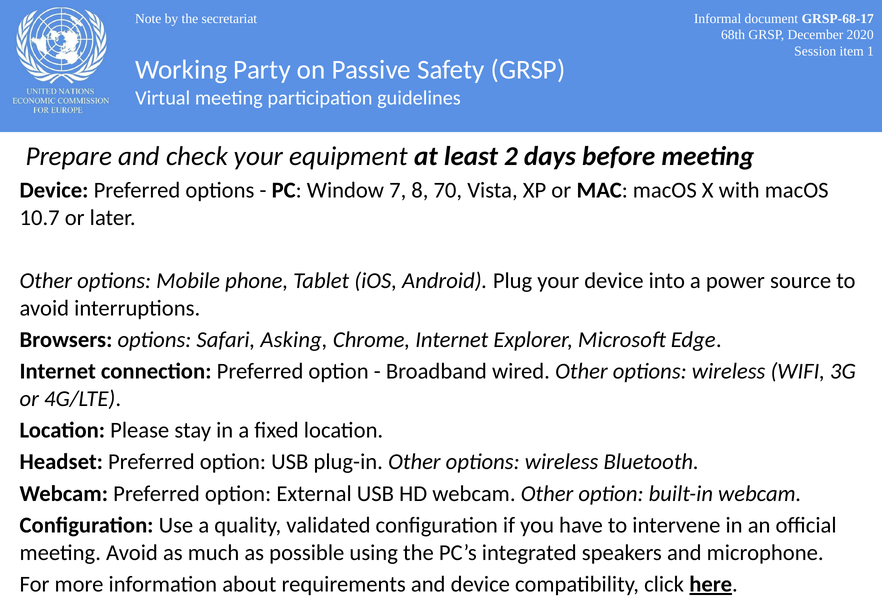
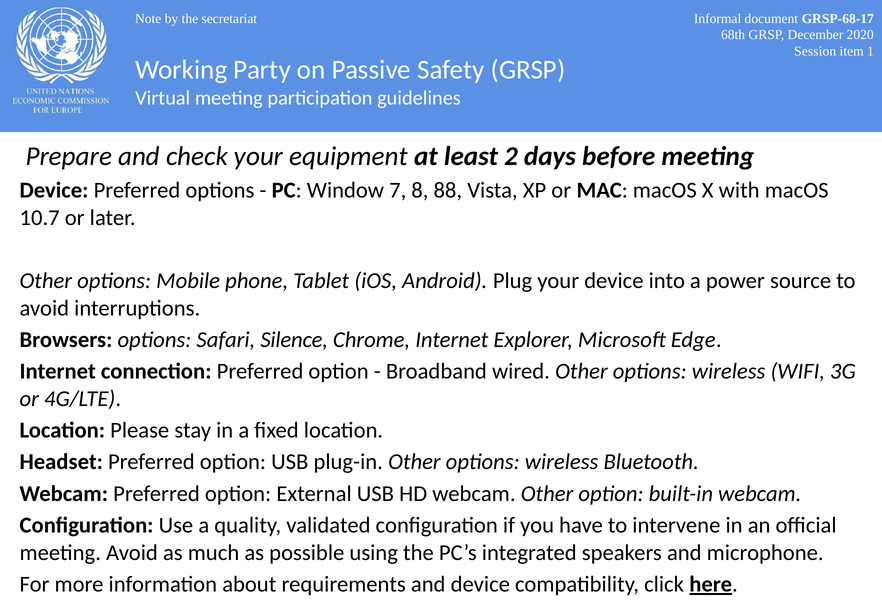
70: 70 -> 88
Asking: Asking -> Silence
